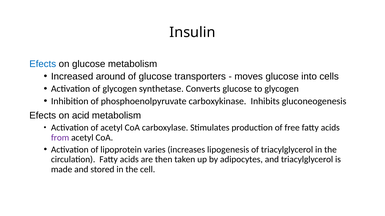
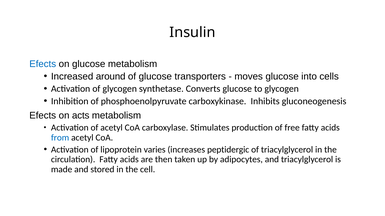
acid: acid -> acts
from colour: purple -> blue
lipogenesis: lipogenesis -> peptidergic
